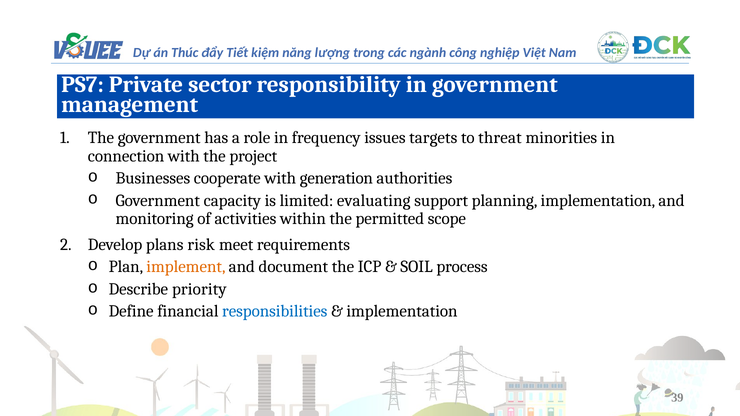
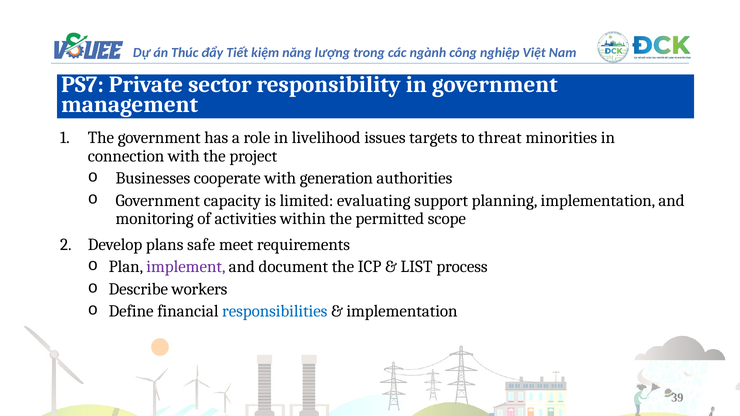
frequency: frequency -> livelihood
risk: risk -> safe
implement colour: orange -> purple
SOIL: SOIL -> LIST
priority: priority -> workers
